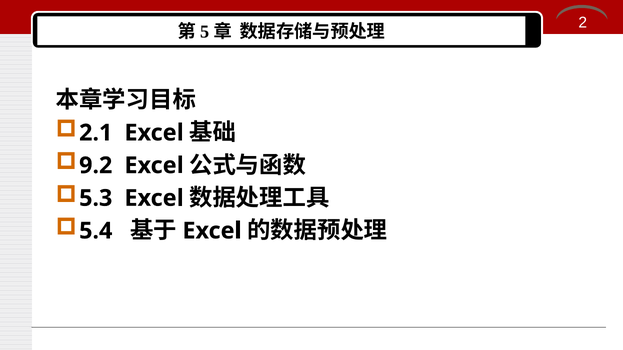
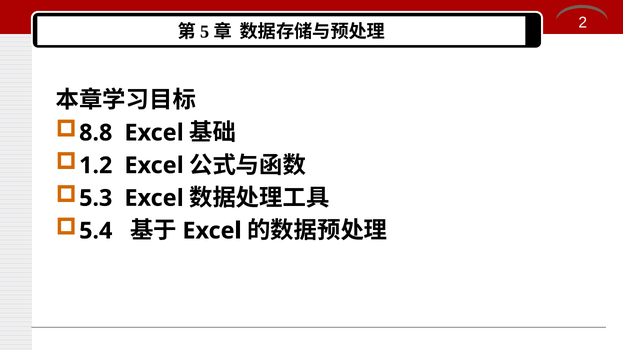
2.1: 2.1 -> 8.8
9.2: 9.2 -> 1.2
